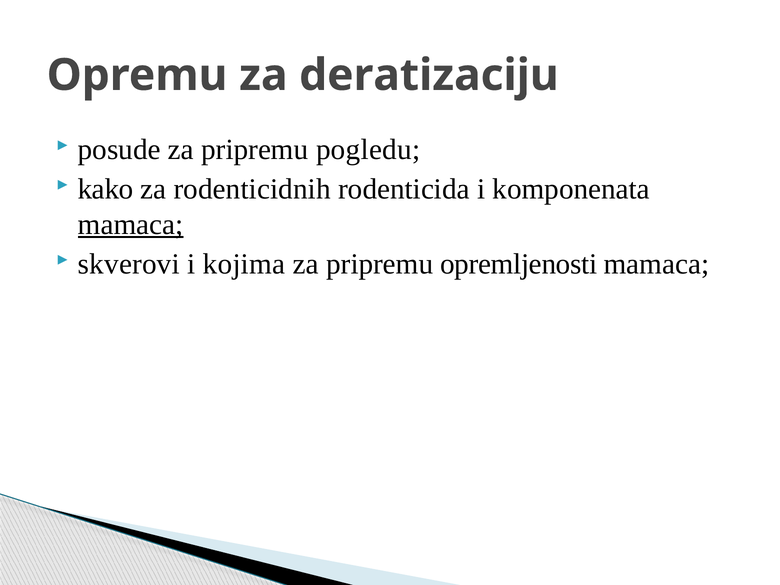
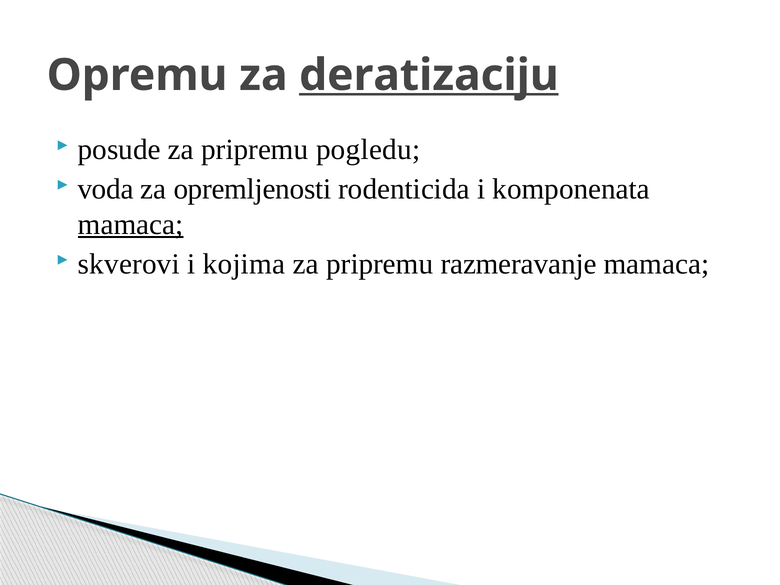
deratizaciju underline: none -> present
kako: kako -> voda
rodenticidnih: rodenticidnih -> opremljenosti
opremljenosti: opremljenosti -> razmeravanje
